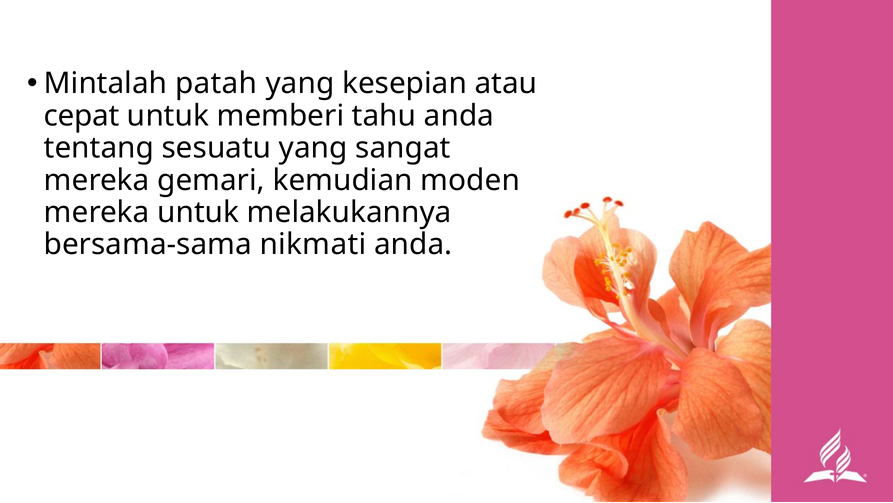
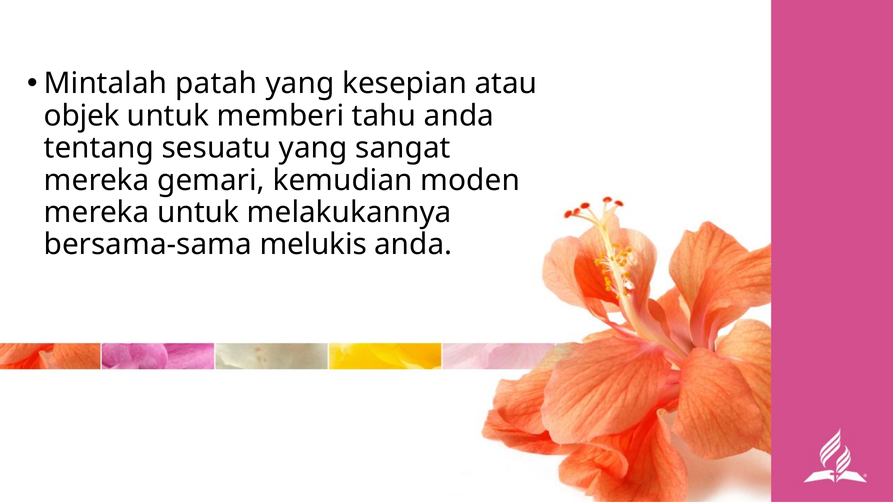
cepat: cepat -> objek
nikmati: nikmati -> melukis
